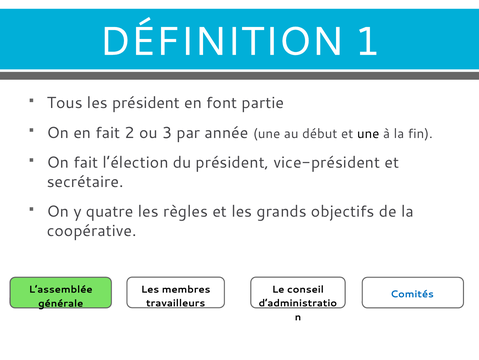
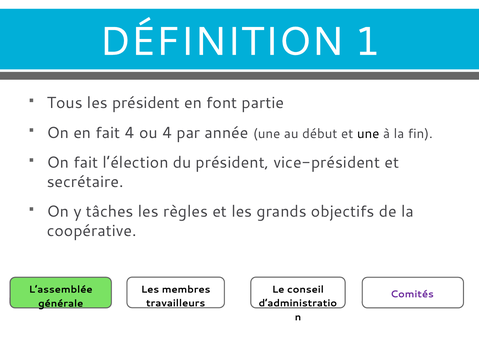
fait 2: 2 -> 4
ou 3: 3 -> 4
quatre: quatre -> tâches
Comités colour: blue -> purple
